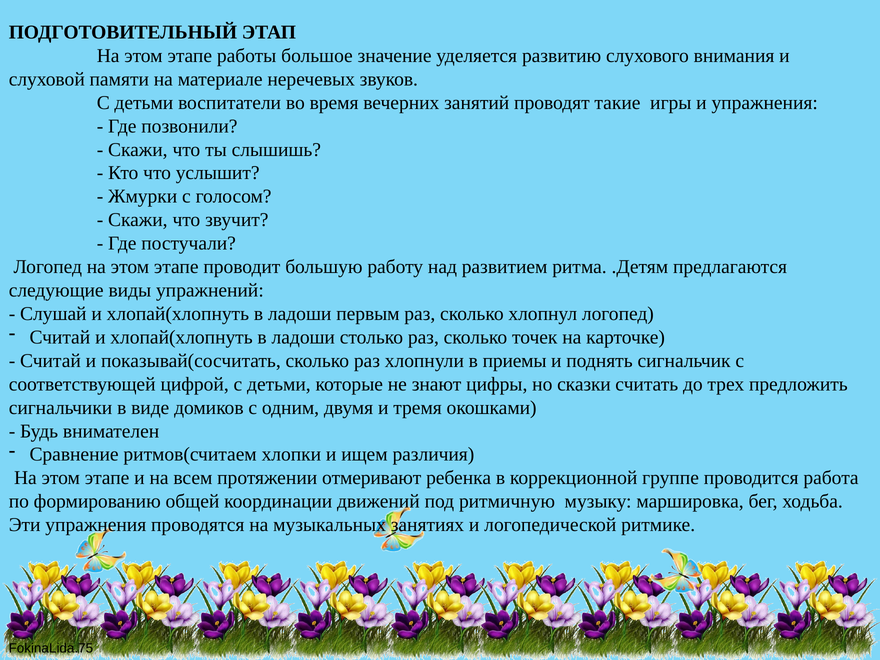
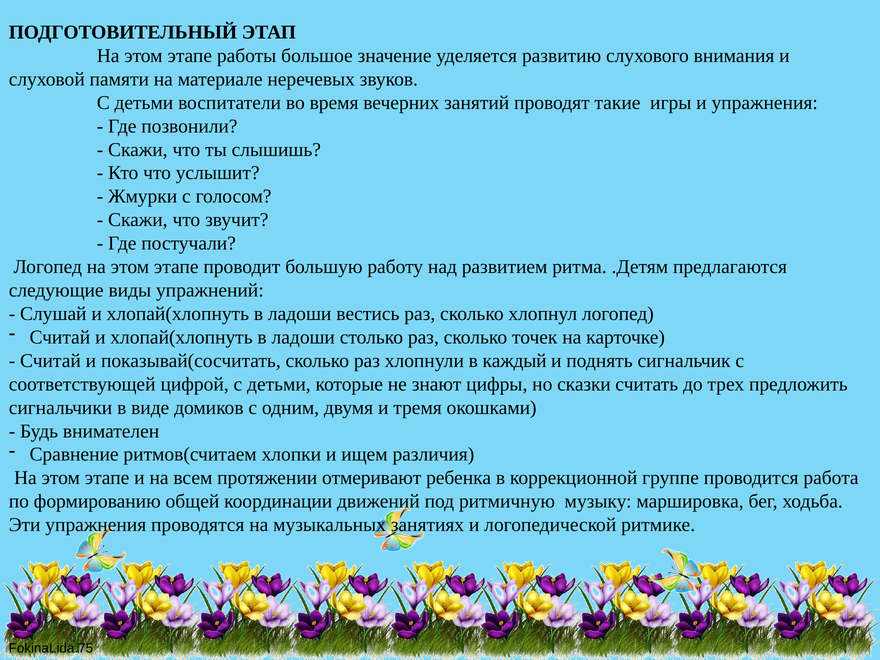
первым: первым -> вестись
приемы: приемы -> каждый
